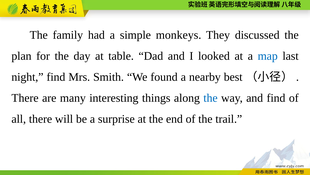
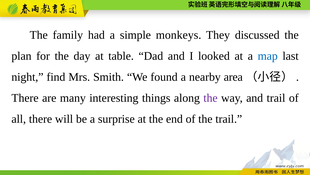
best: best -> area
the at (210, 98) colour: blue -> purple
and find: find -> trail
